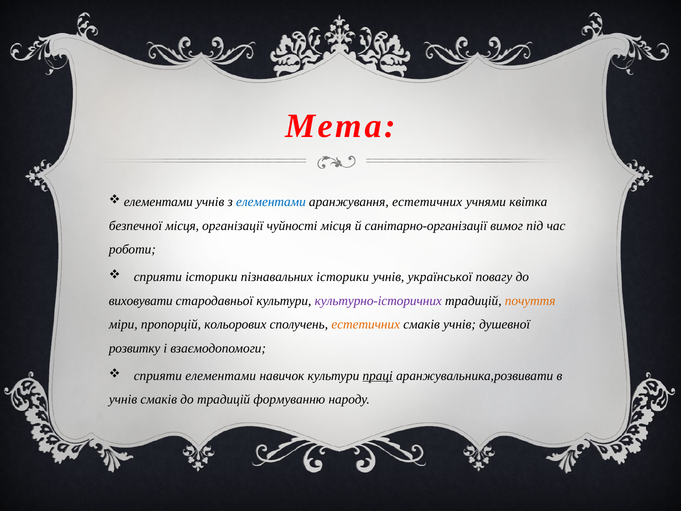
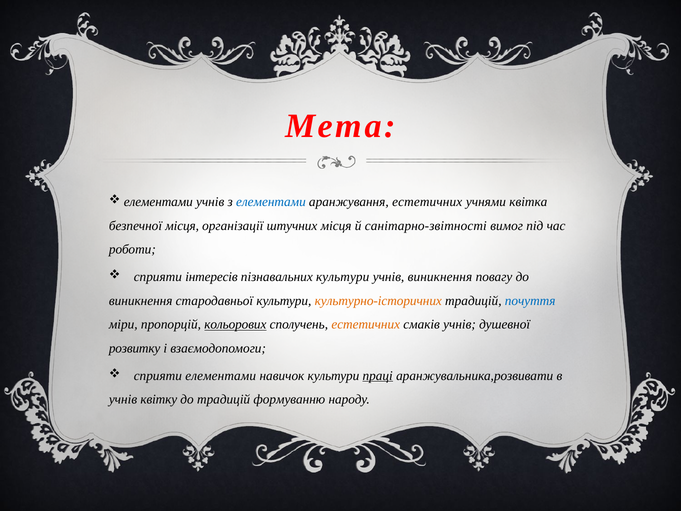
чуйності: чуйності -> штучних
санітарно-організації: санітарно-організації -> санітарно-звітності
сприяти історики: історики -> інтересів
пізнавальних історики: історики -> культури
учнів української: української -> виникнення
виховувати at (141, 301): виховувати -> виникнення
культурно-історичних colour: purple -> orange
почуття colour: orange -> blue
кольорових underline: none -> present
учнів смаків: смаків -> квітку
